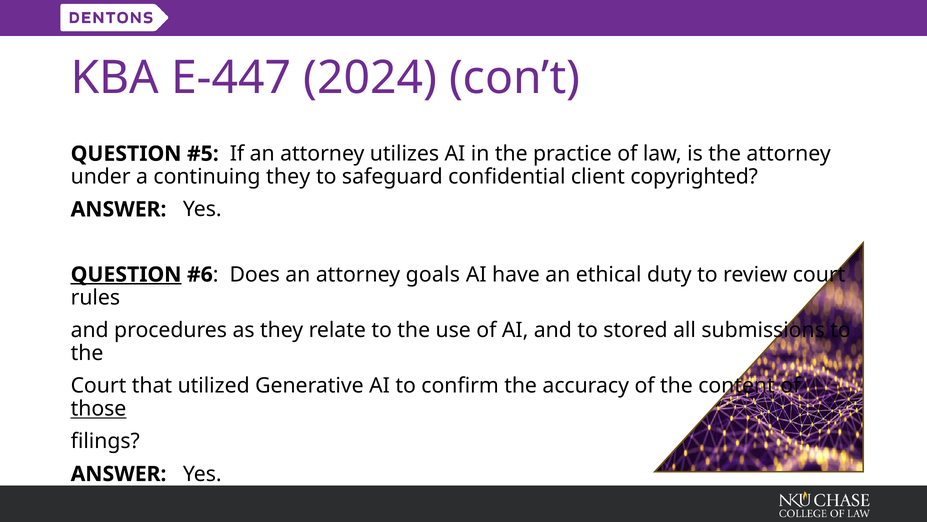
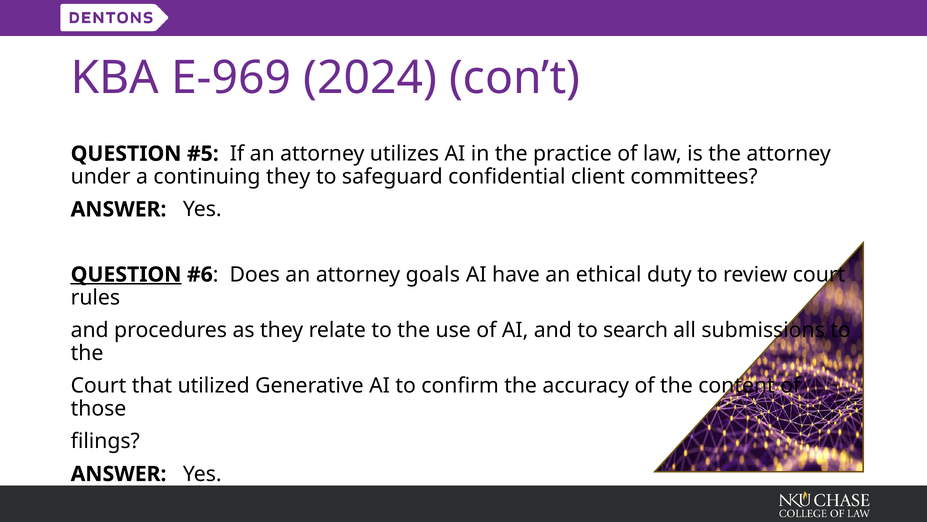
E-447: E-447 -> E-969
copyrighted: copyrighted -> committees
stored: stored -> search
those underline: present -> none
